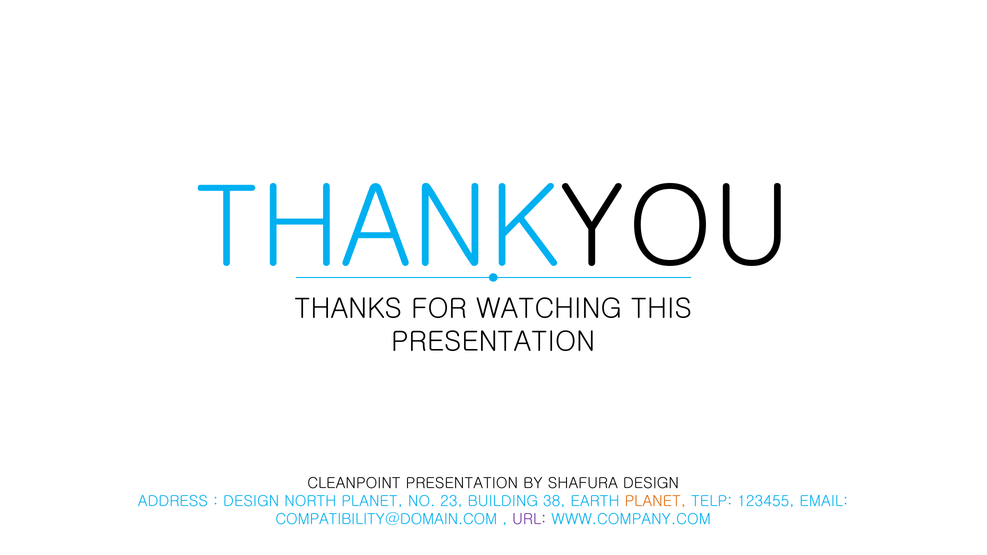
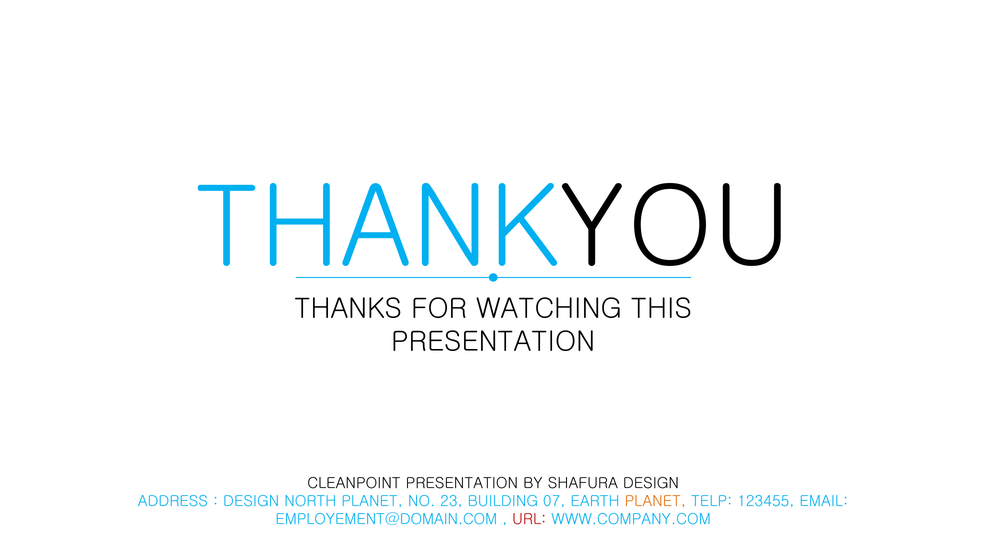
38: 38 -> 07
COMPATIBILITY@DOMAIN.COM: COMPATIBILITY@DOMAIN.COM -> EMPLOYEMENT@DOMAIN.COM
URL colour: purple -> red
